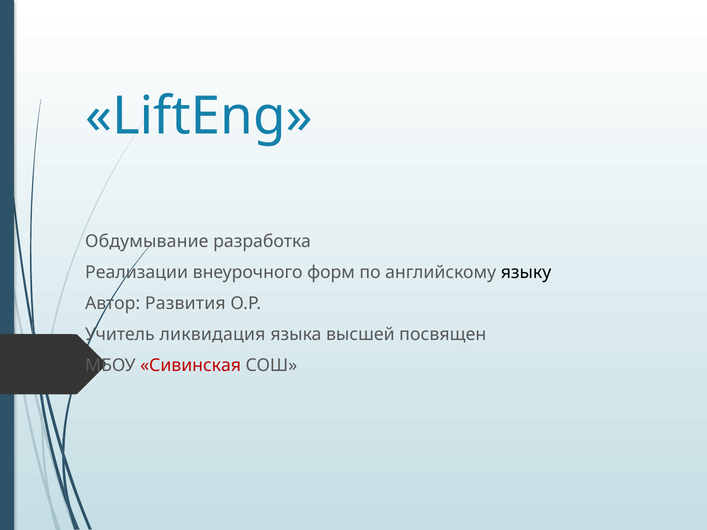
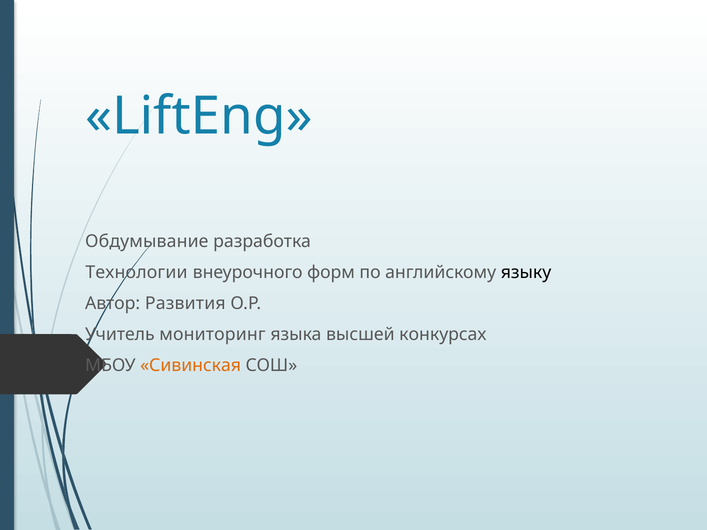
Реализации: Реализации -> Технологии
ликвидация: ликвидация -> мониторинг
посвящен: посвящен -> конкурсах
Сивинская colour: red -> orange
